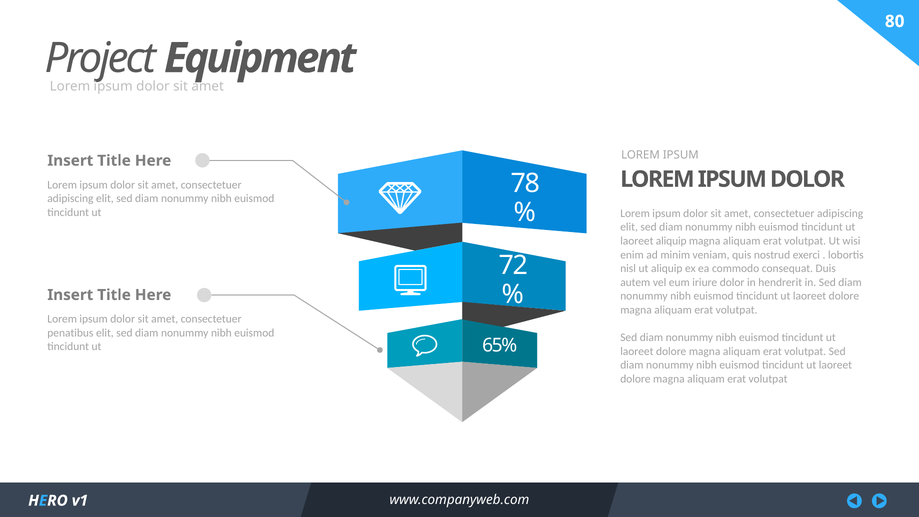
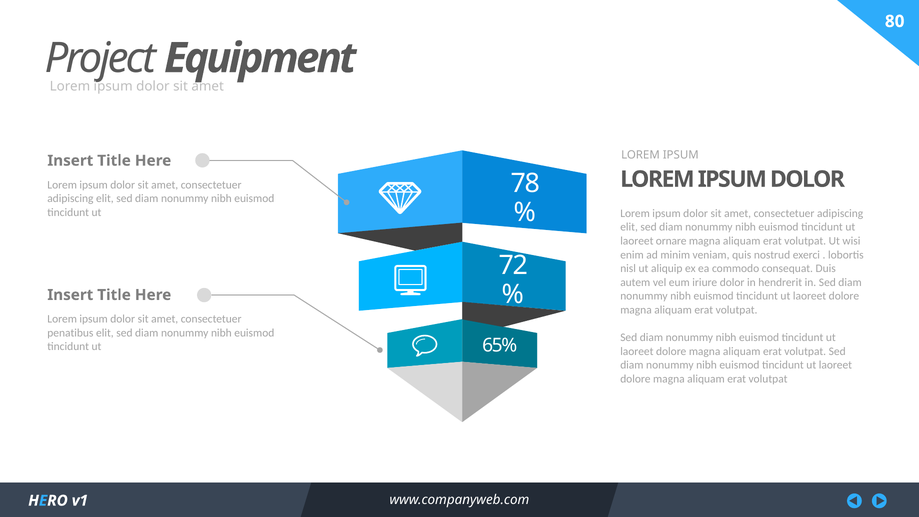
laoreet aliquip: aliquip -> ornare
